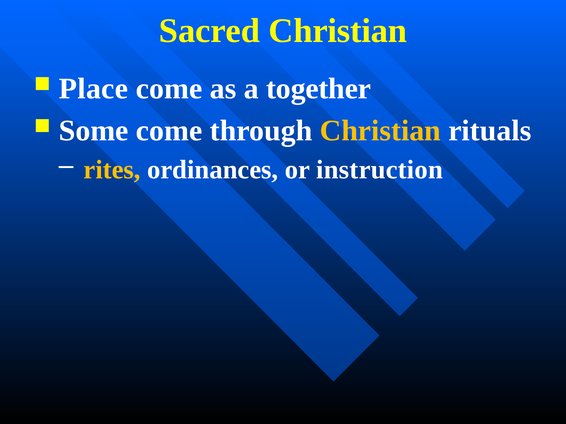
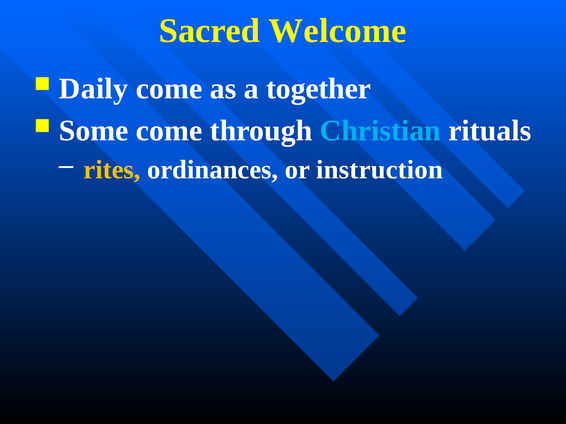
Sacred Christian: Christian -> Welcome
Place: Place -> Daily
Christian at (380, 131) colour: yellow -> light blue
